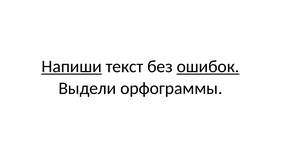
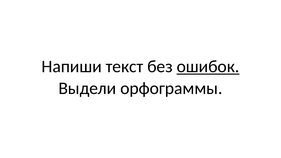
Напиши underline: present -> none
